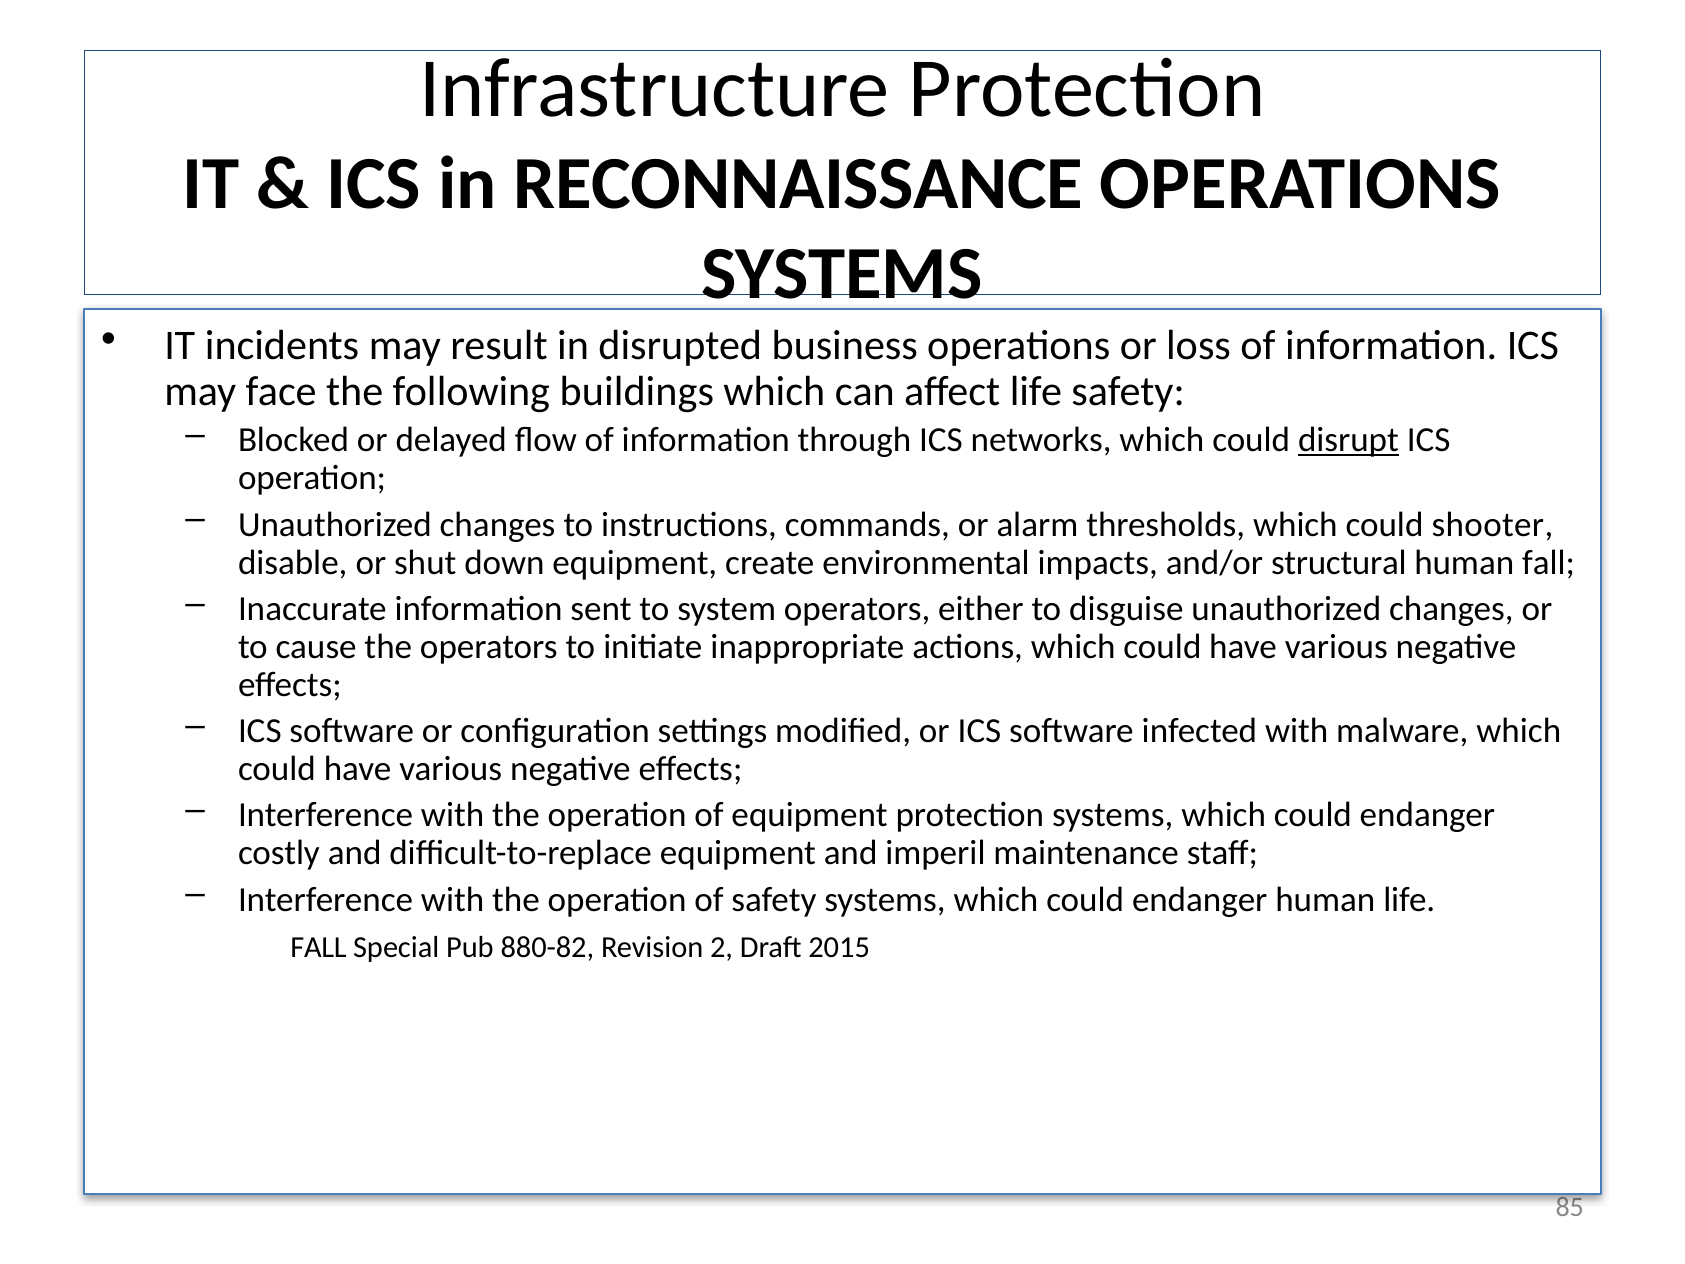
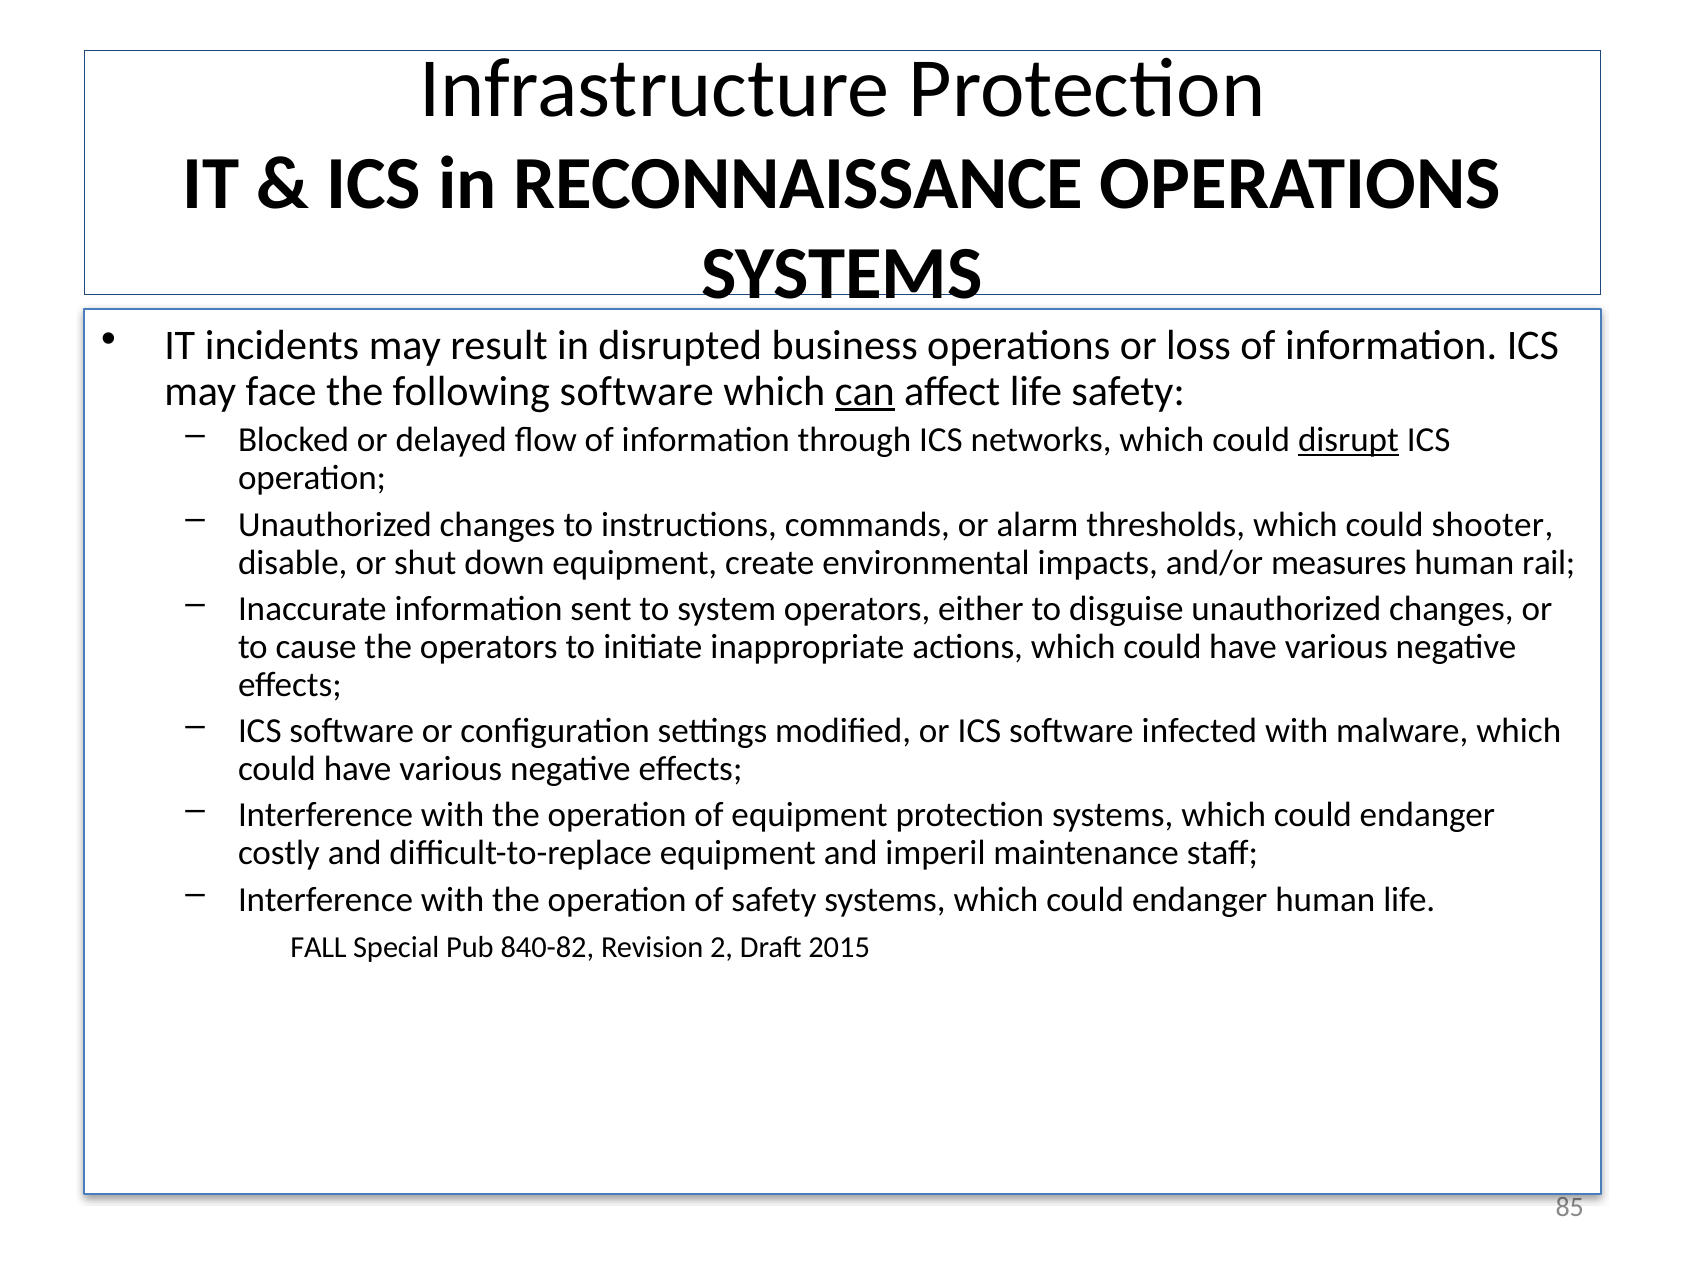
following buildings: buildings -> software
can underline: none -> present
structural: structural -> measures
human fall: fall -> rail
880-82: 880-82 -> 840-82
